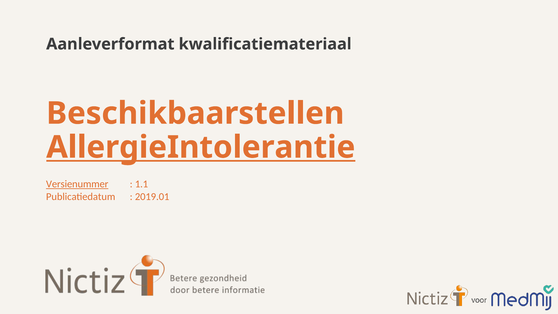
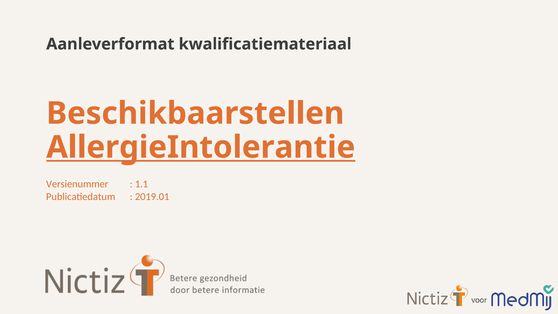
Versienummer underline: present -> none
